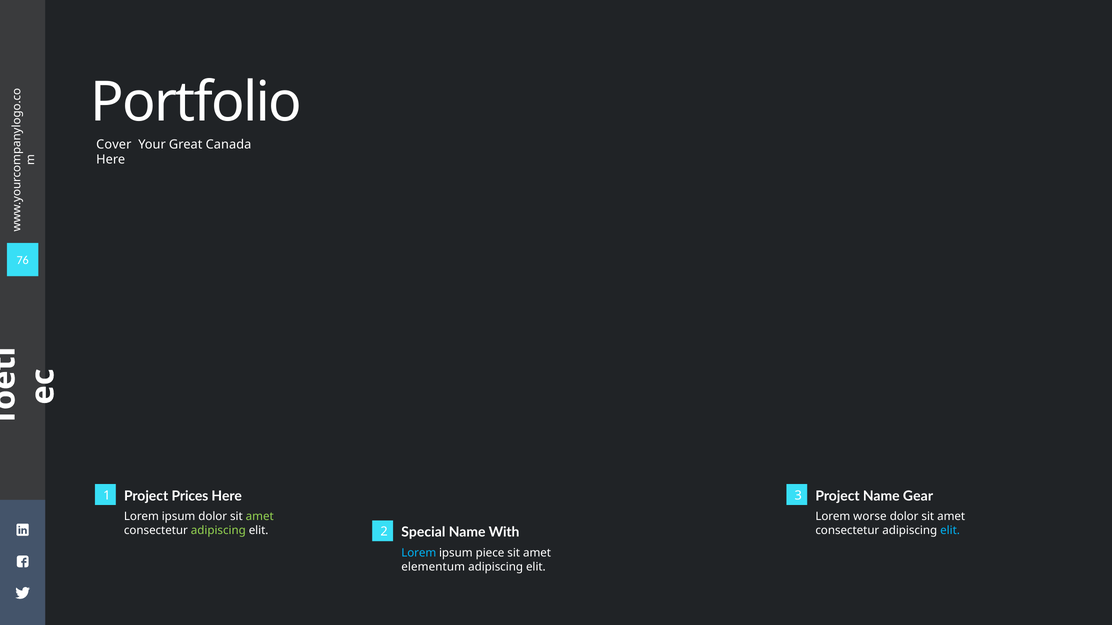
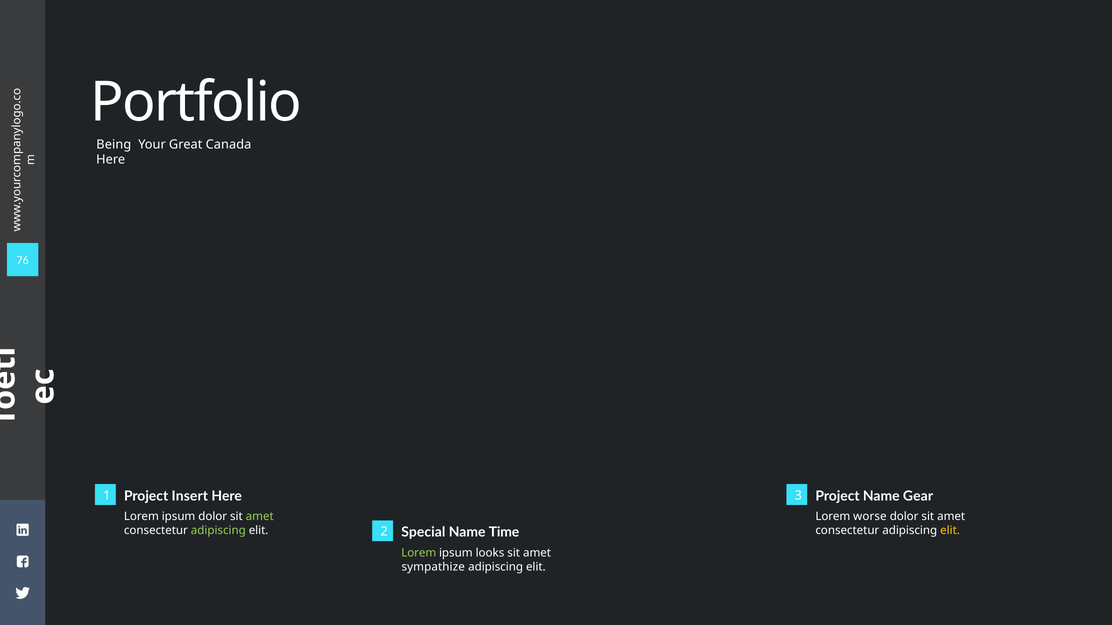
Cover: Cover -> Being
Prices: Prices -> Insert
With: With -> Time
elit at (950, 531) colour: light blue -> yellow
Lorem at (419, 553) colour: light blue -> light green
piece: piece -> looks
elementum: elementum -> sympathize
